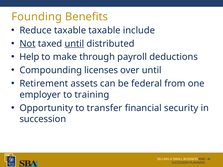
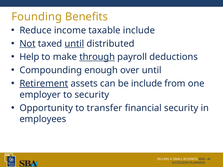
Reduce taxable: taxable -> income
through underline: none -> present
licenses: licenses -> enough
Retirement underline: none -> present
be federal: federal -> include
to training: training -> security
succession: succession -> employees
